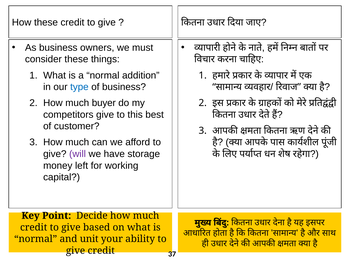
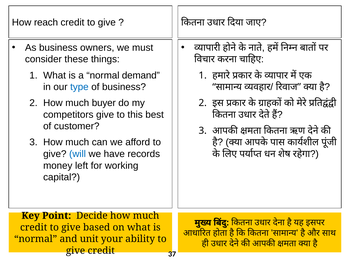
How these: these -> reach
addition: addition -> demand
will colour: purple -> blue
storage: storage -> records
